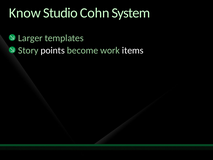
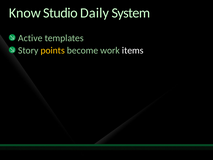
Cohn: Cohn -> Daily
Larger: Larger -> Active
points colour: white -> yellow
